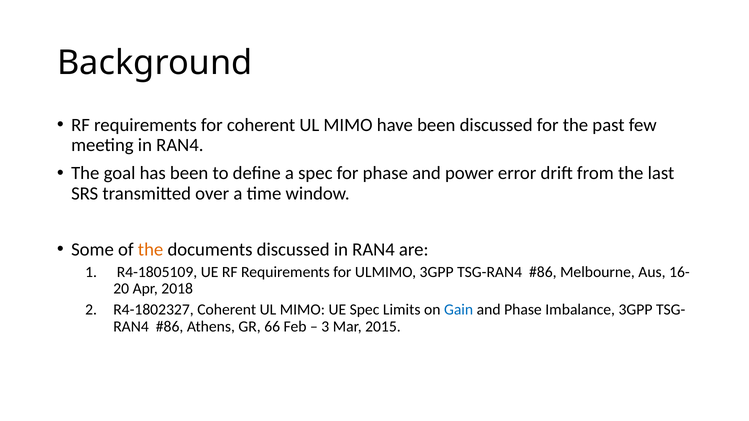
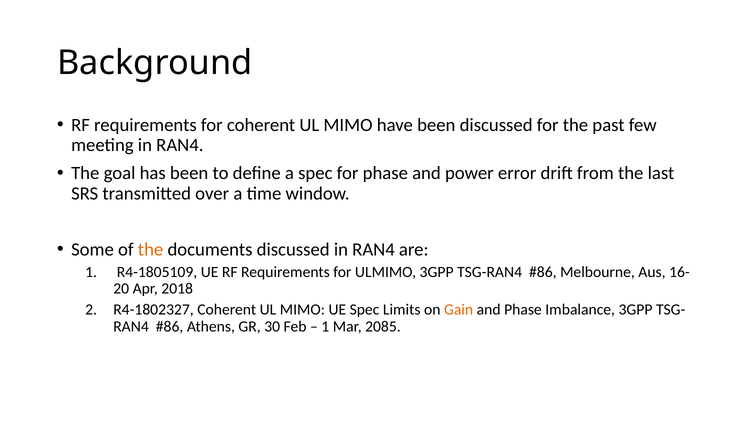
Gain colour: blue -> orange
66: 66 -> 30
3 at (325, 327): 3 -> 1
2015: 2015 -> 2085
